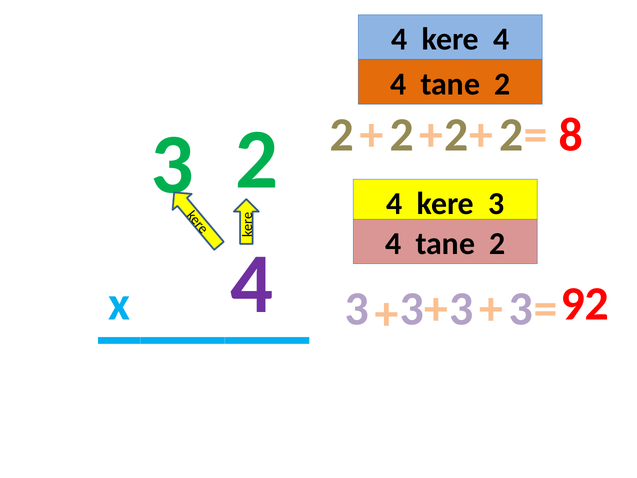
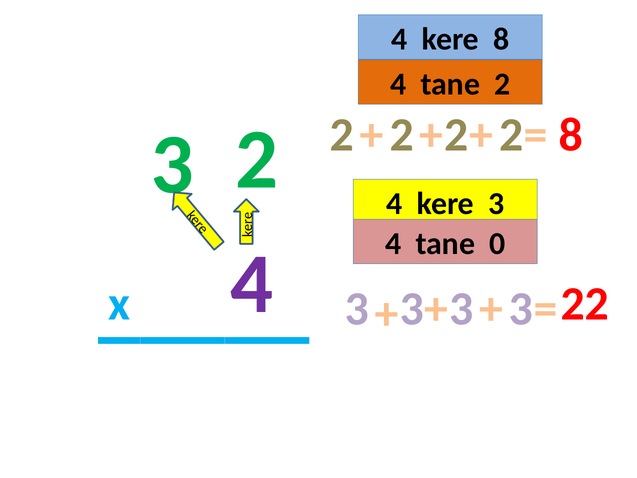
kere 4: 4 -> 8
2 at (498, 243): 2 -> 0
92: 92 -> 22
